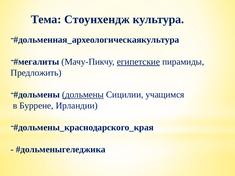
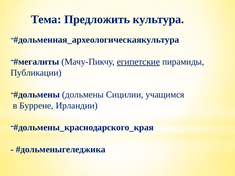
Стоунхендж: Стоунхендж -> Предложить
Предложить: Предложить -> Публикации
дольмены underline: present -> none
